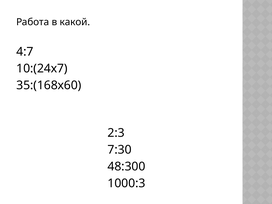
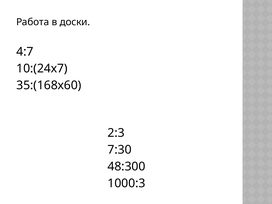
какой: какой -> доски
